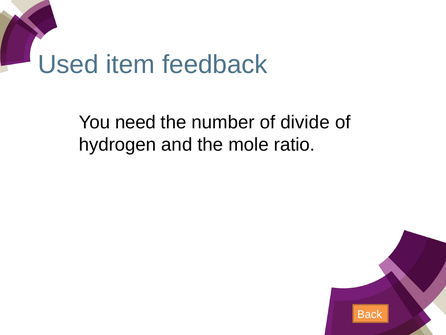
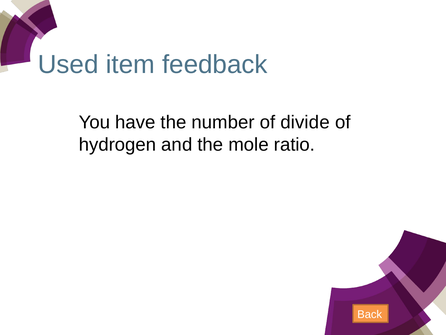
need: need -> have
